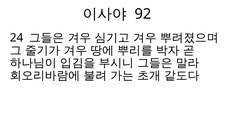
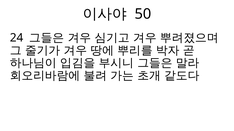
92: 92 -> 50
